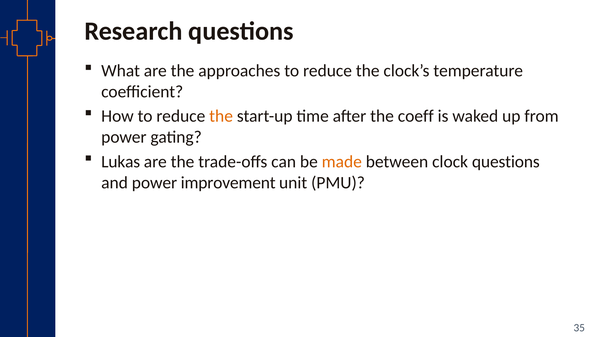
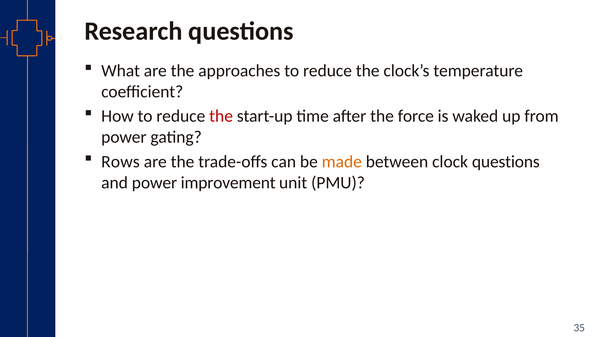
the at (221, 116) colour: orange -> red
coeff: coeff -> force
Lukas: Lukas -> Rows
